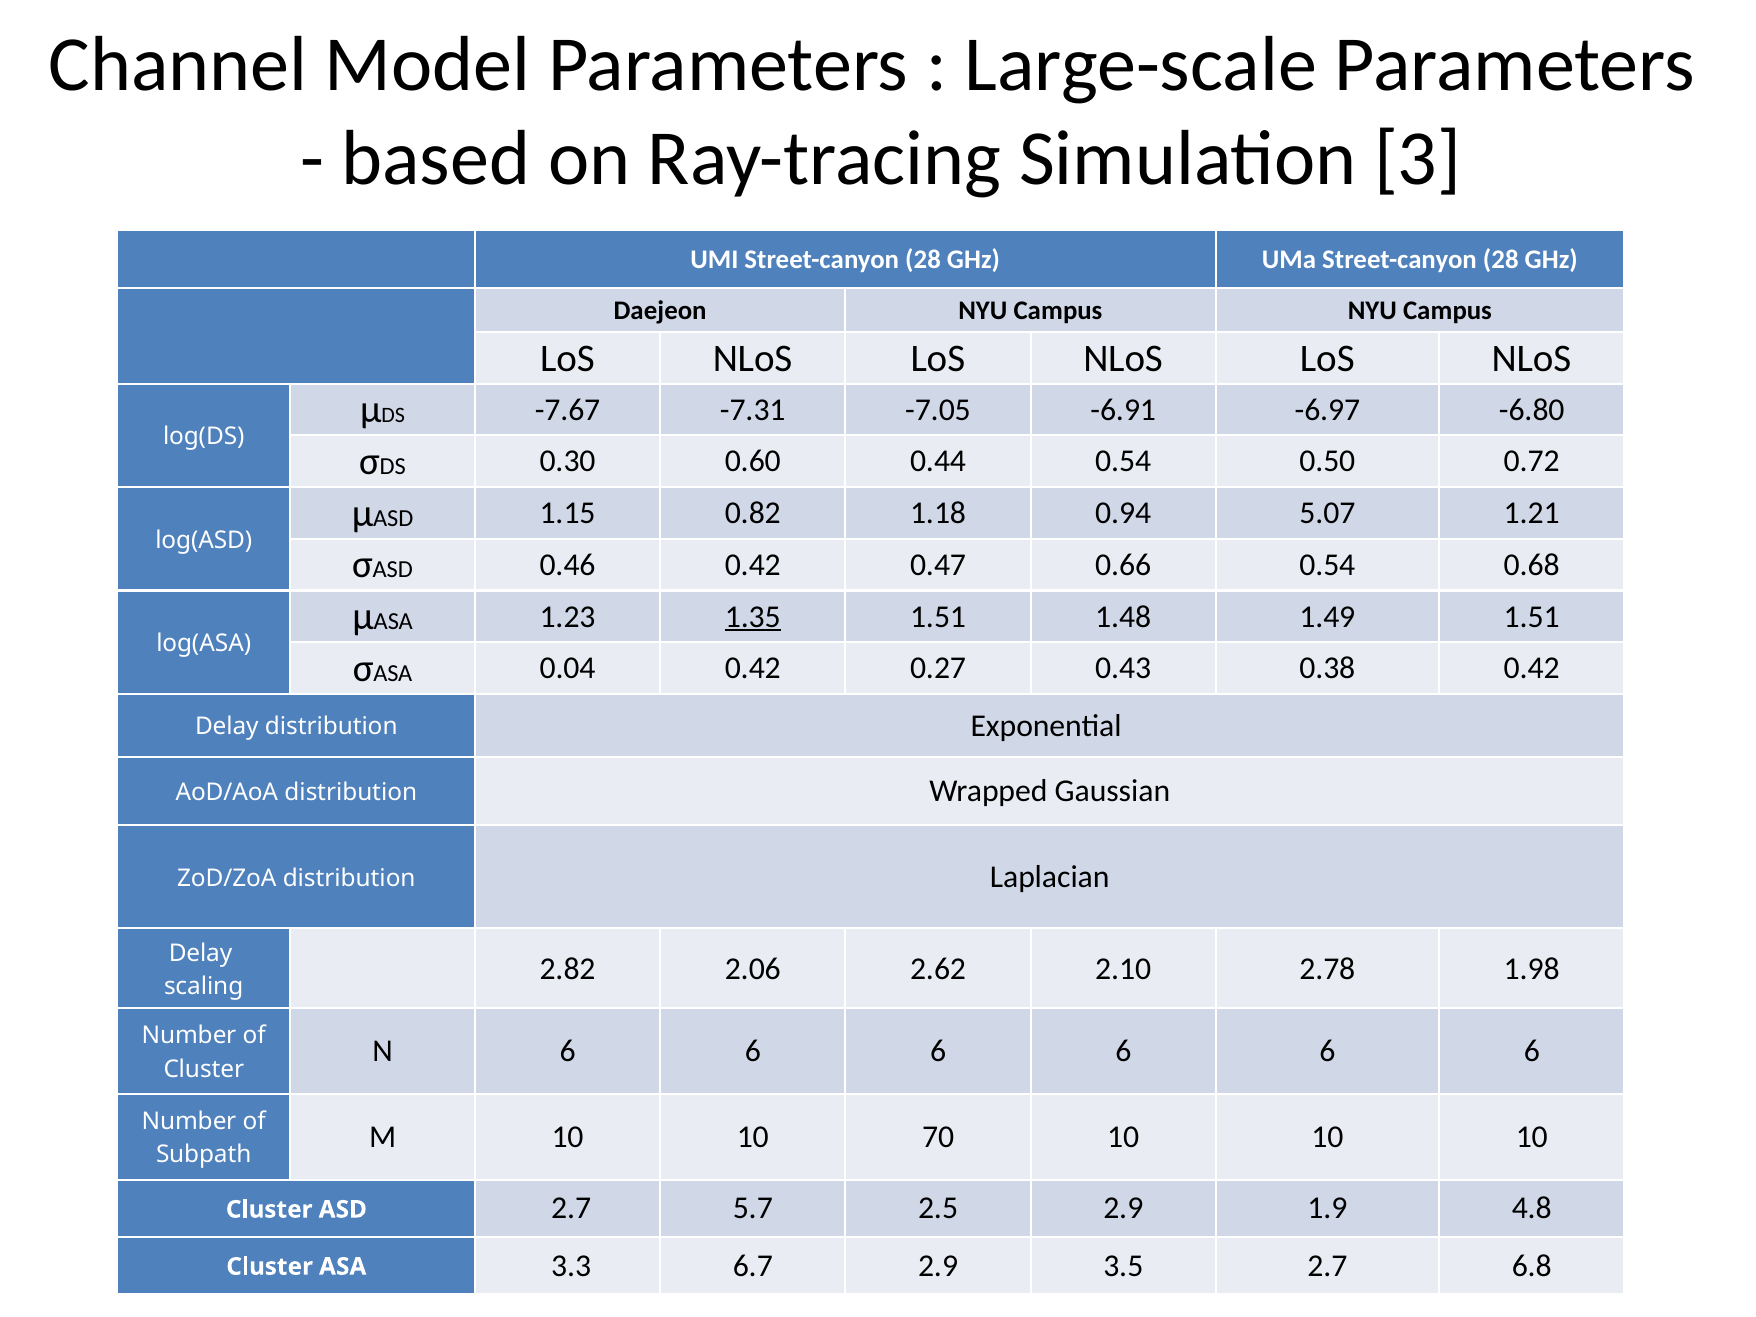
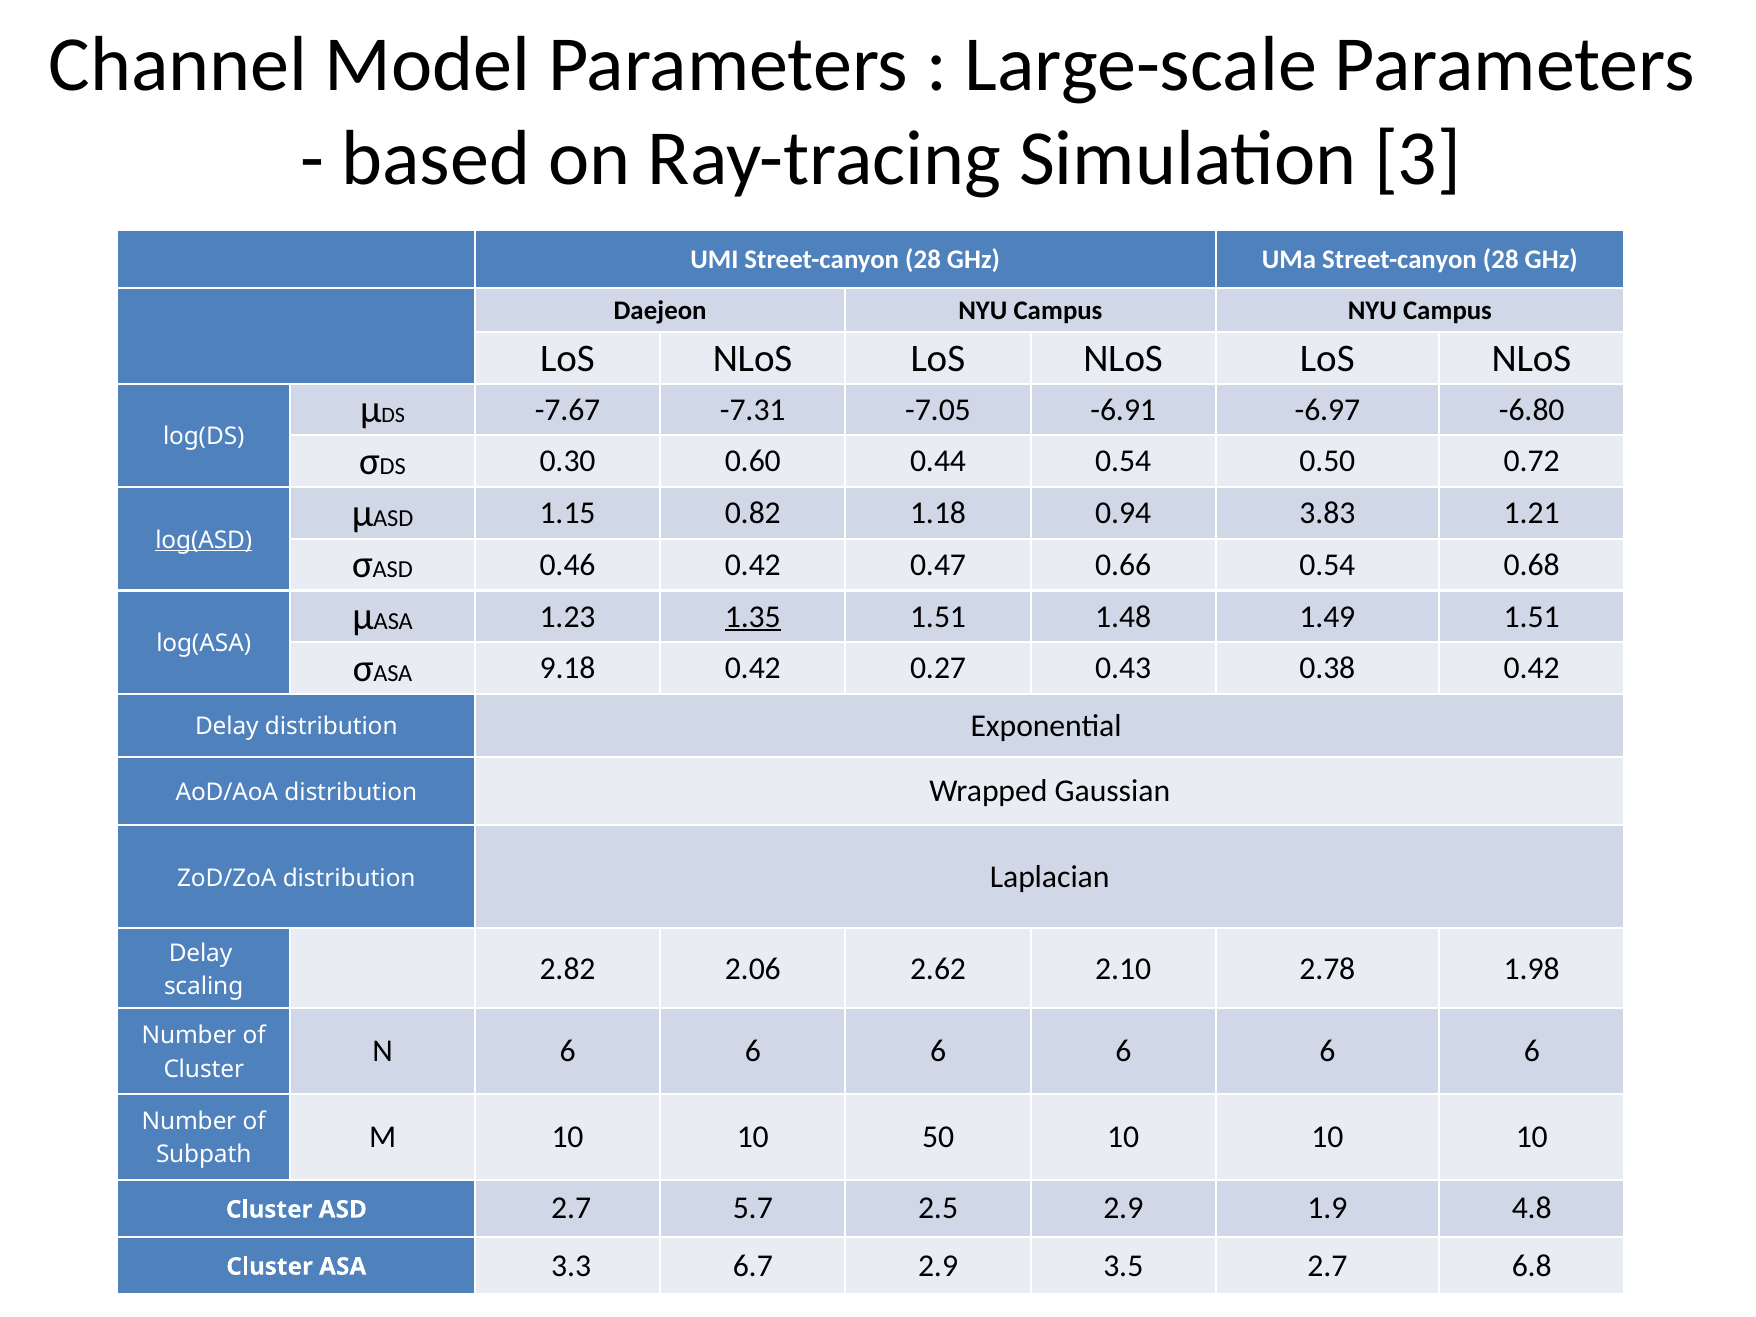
5.07: 5.07 -> 3.83
log(ASD underline: none -> present
0.04: 0.04 -> 9.18
70: 70 -> 50
